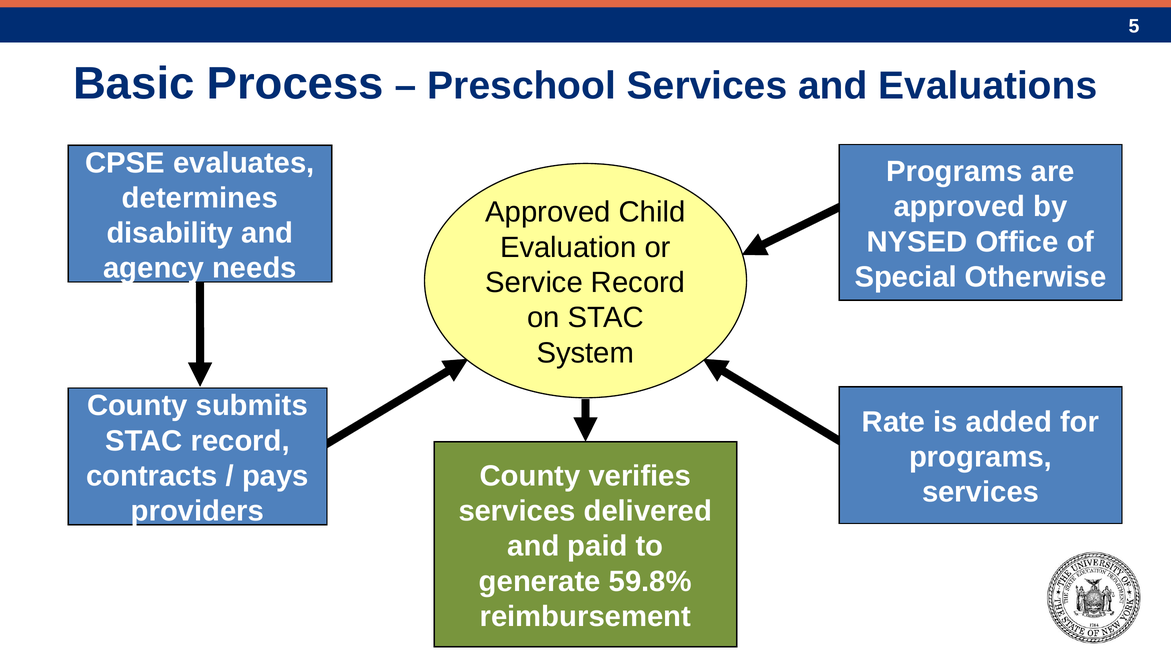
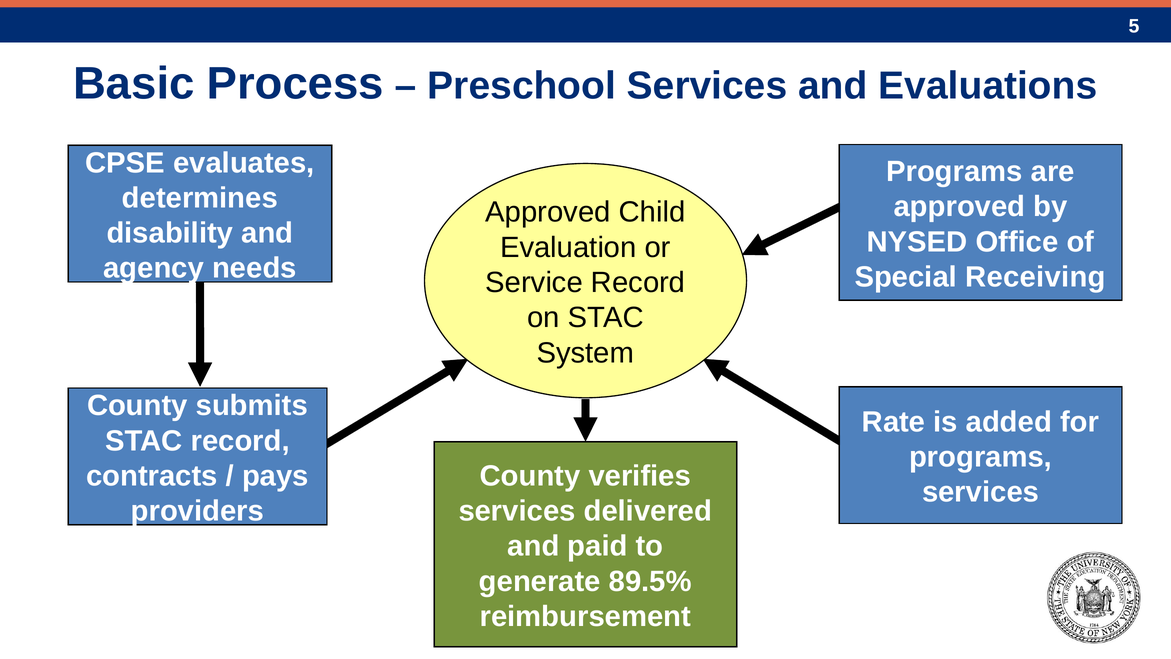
Otherwise: Otherwise -> Receiving
59.8%: 59.8% -> 89.5%
